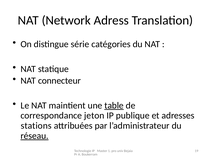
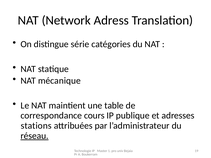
connecteur: connecteur -> mécanique
table underline: present -> none
jeton: jeton -> cours
